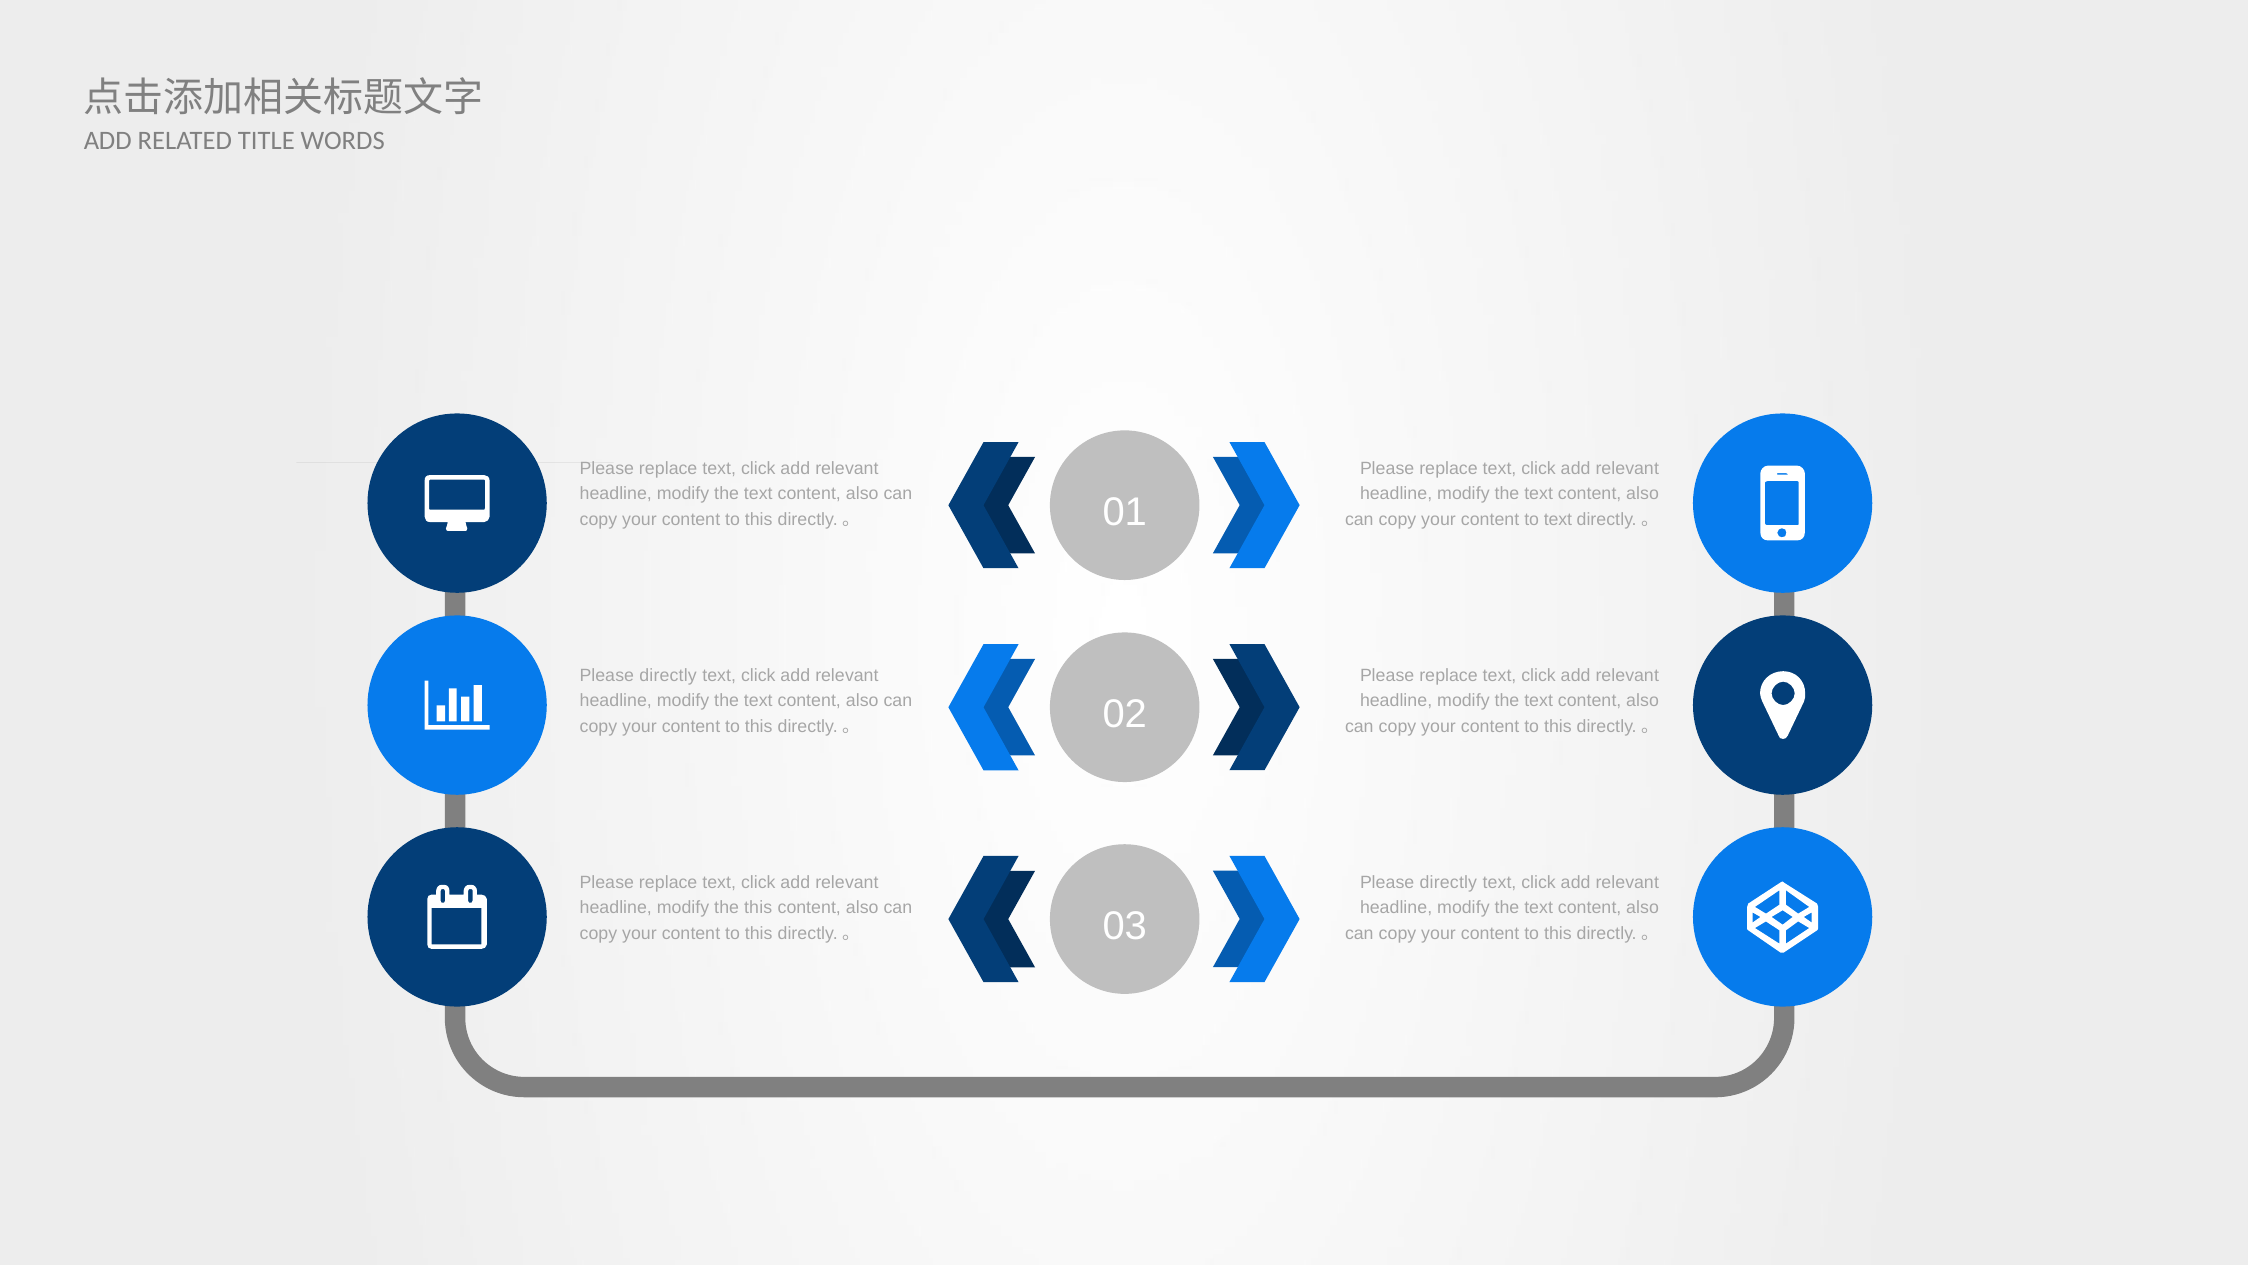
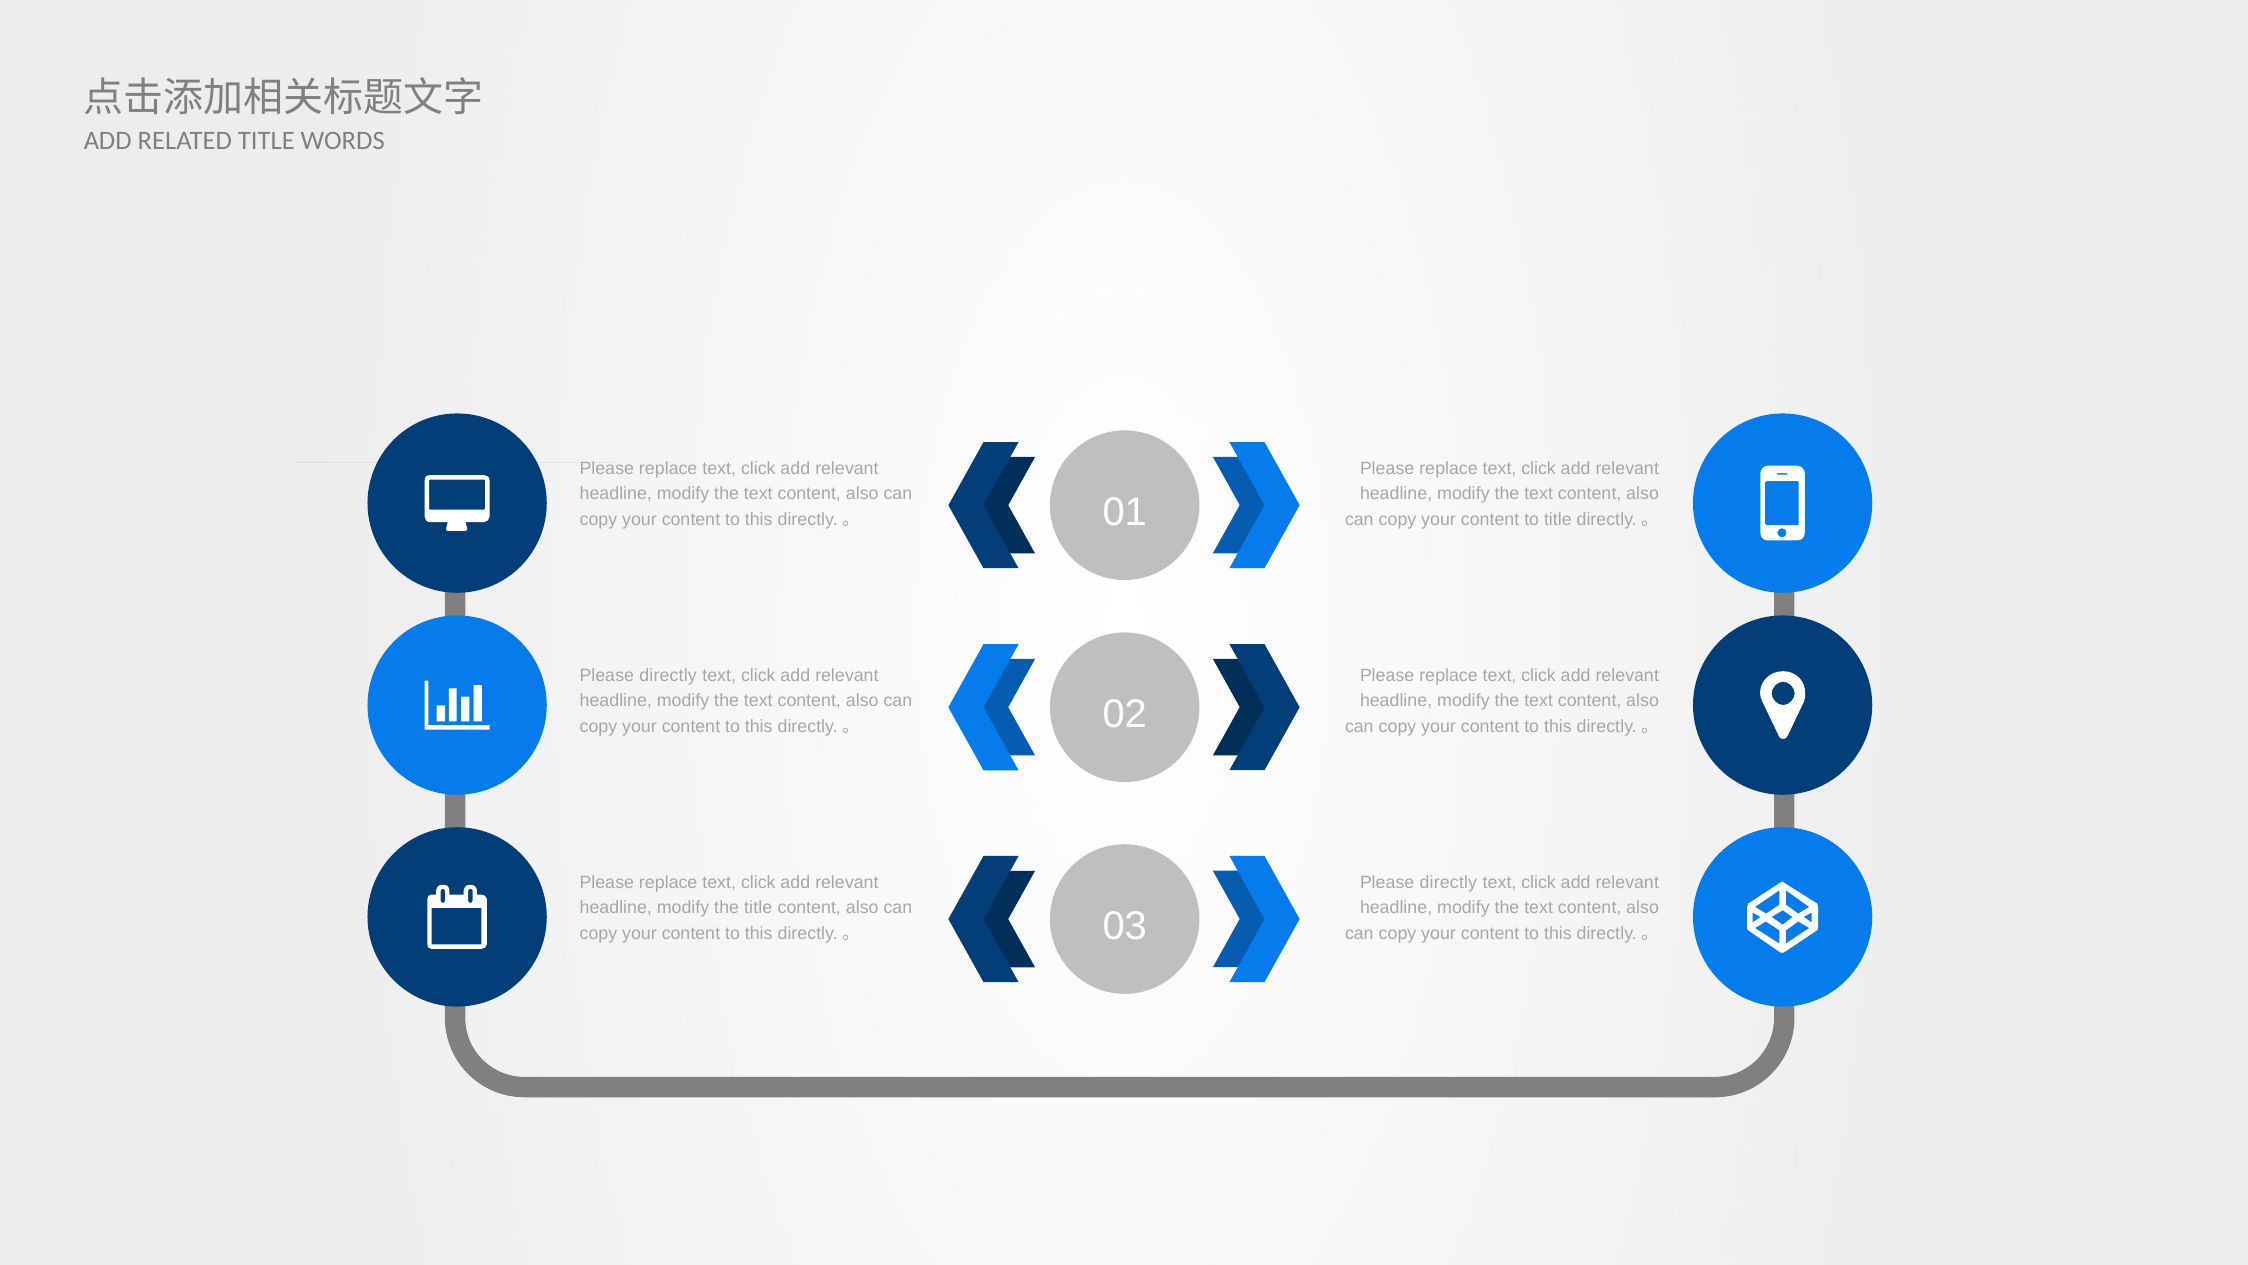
to text: text -> title
the this: this -> title
